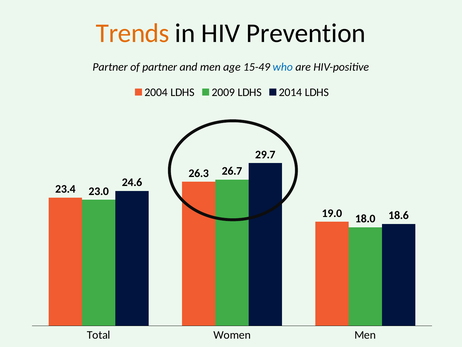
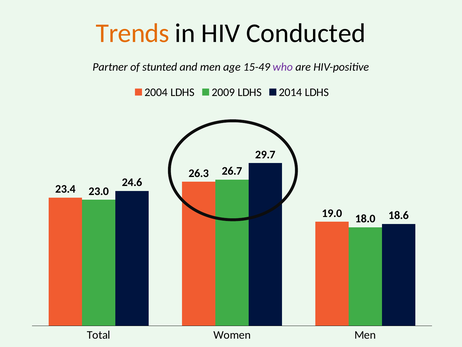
Prevention: Prevention -> Conducted
of partner: partner -> stunted
who colour: blue -> purple
